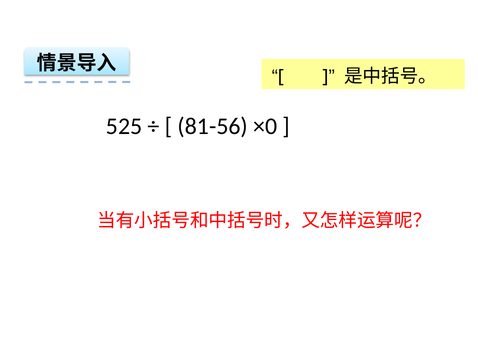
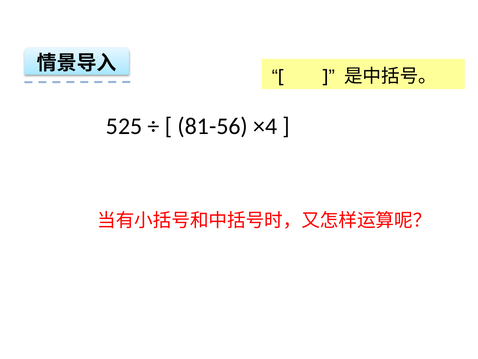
×0: ×0 -> ×4
